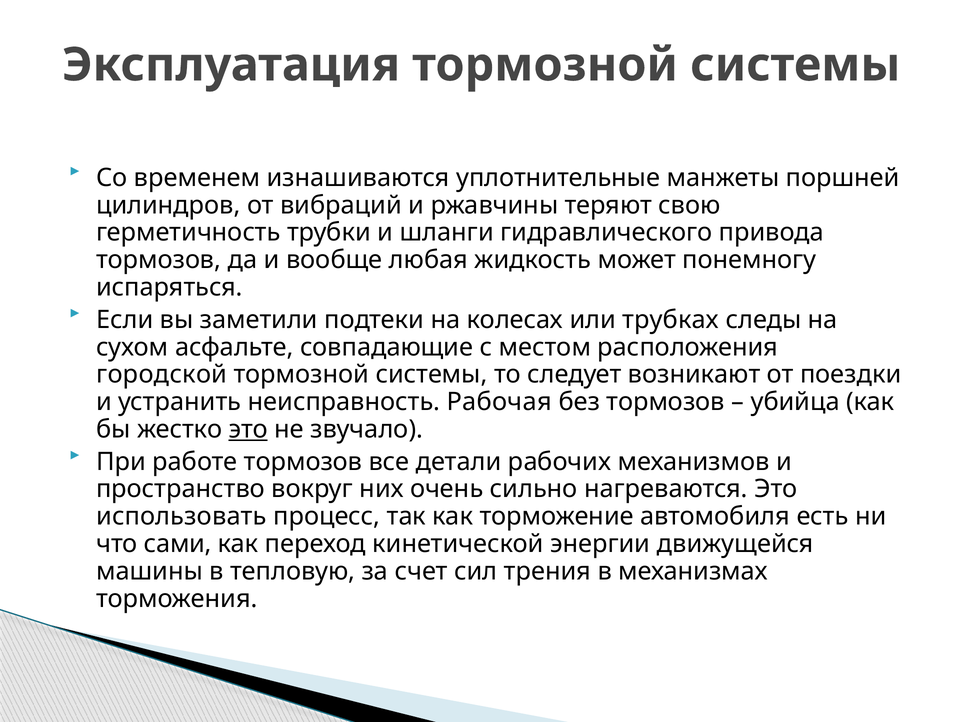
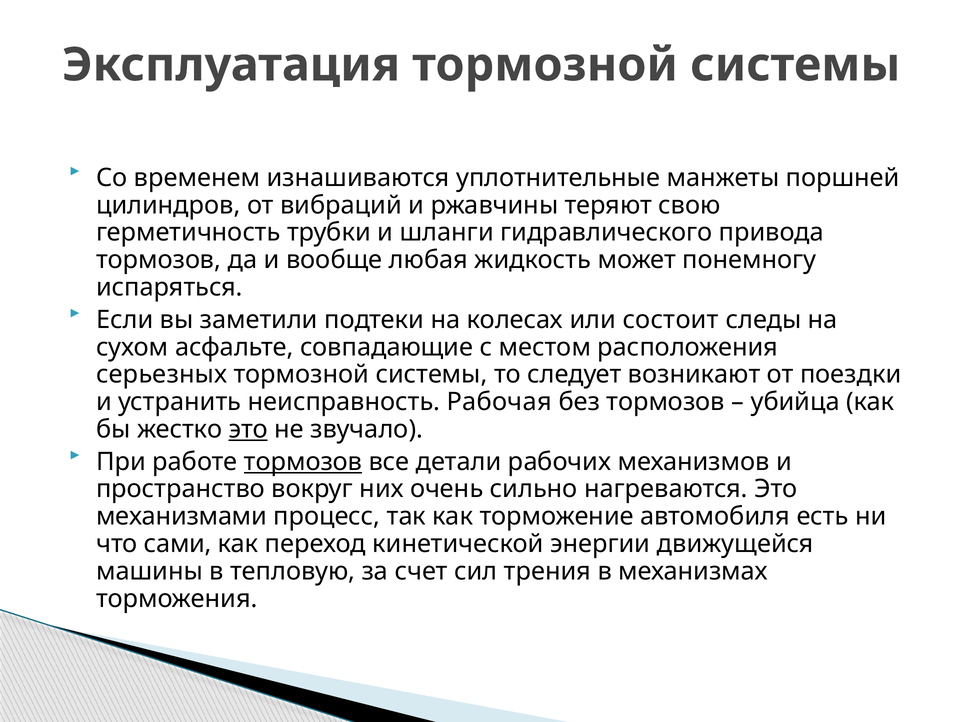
трубках: трубках -> состоит
городской: городской -> серьезных
тормозов at (303, 462) underline: none -> present
использовать: использовать -> механизмами
